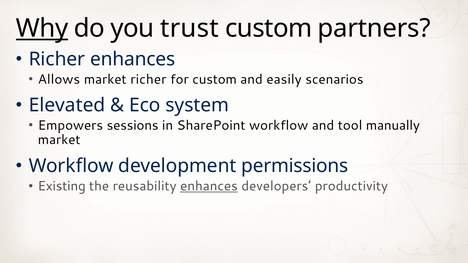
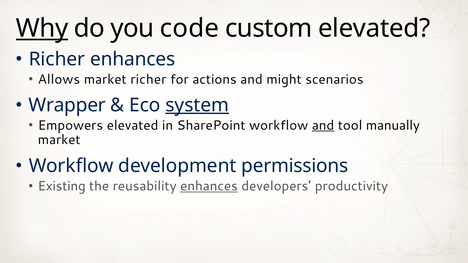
trust: trust -> code
custom partners: partners -> elevated
for custom: custom -> actions
easily: easily -> might
Elevated: Elevated -> Wrapper
system underline: none -> present
Empowers sessions: sessions -> elevated
and at (323, 125) underline: none -> present
